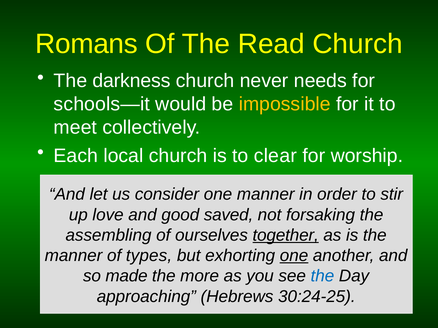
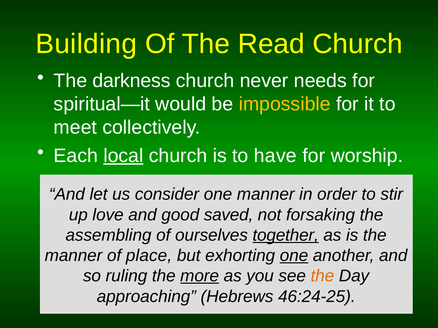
Romans: Romans -> Building
schools—it: schools—it -> spiritual—it
local underline: none -> present
clear: clear -> have
types: types -> place
made: made -> ruling
more underline: none -> present
the at (322, 276) colour: blue -> orange
30:24-25: 30:24-25 -> 46:24-25
